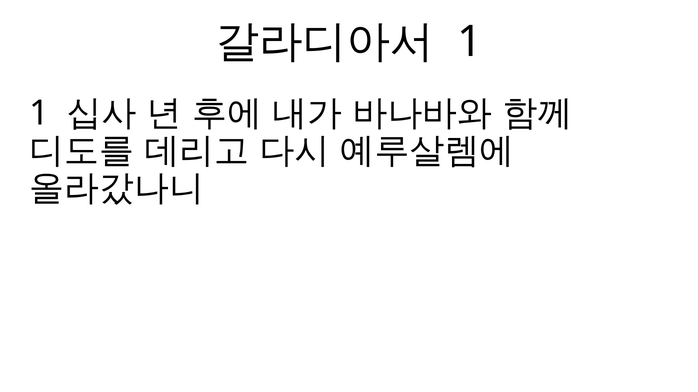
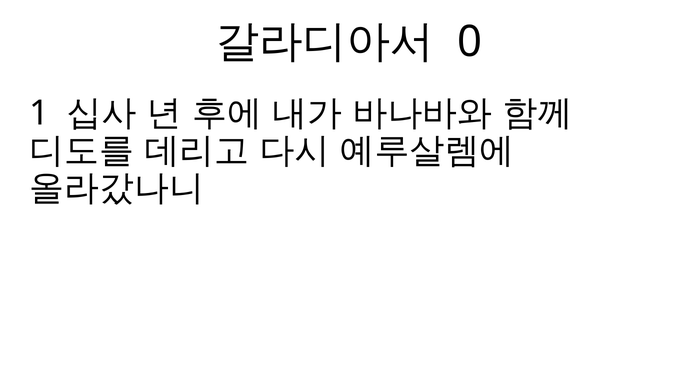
1 at (470, 42): 1 -> 0
